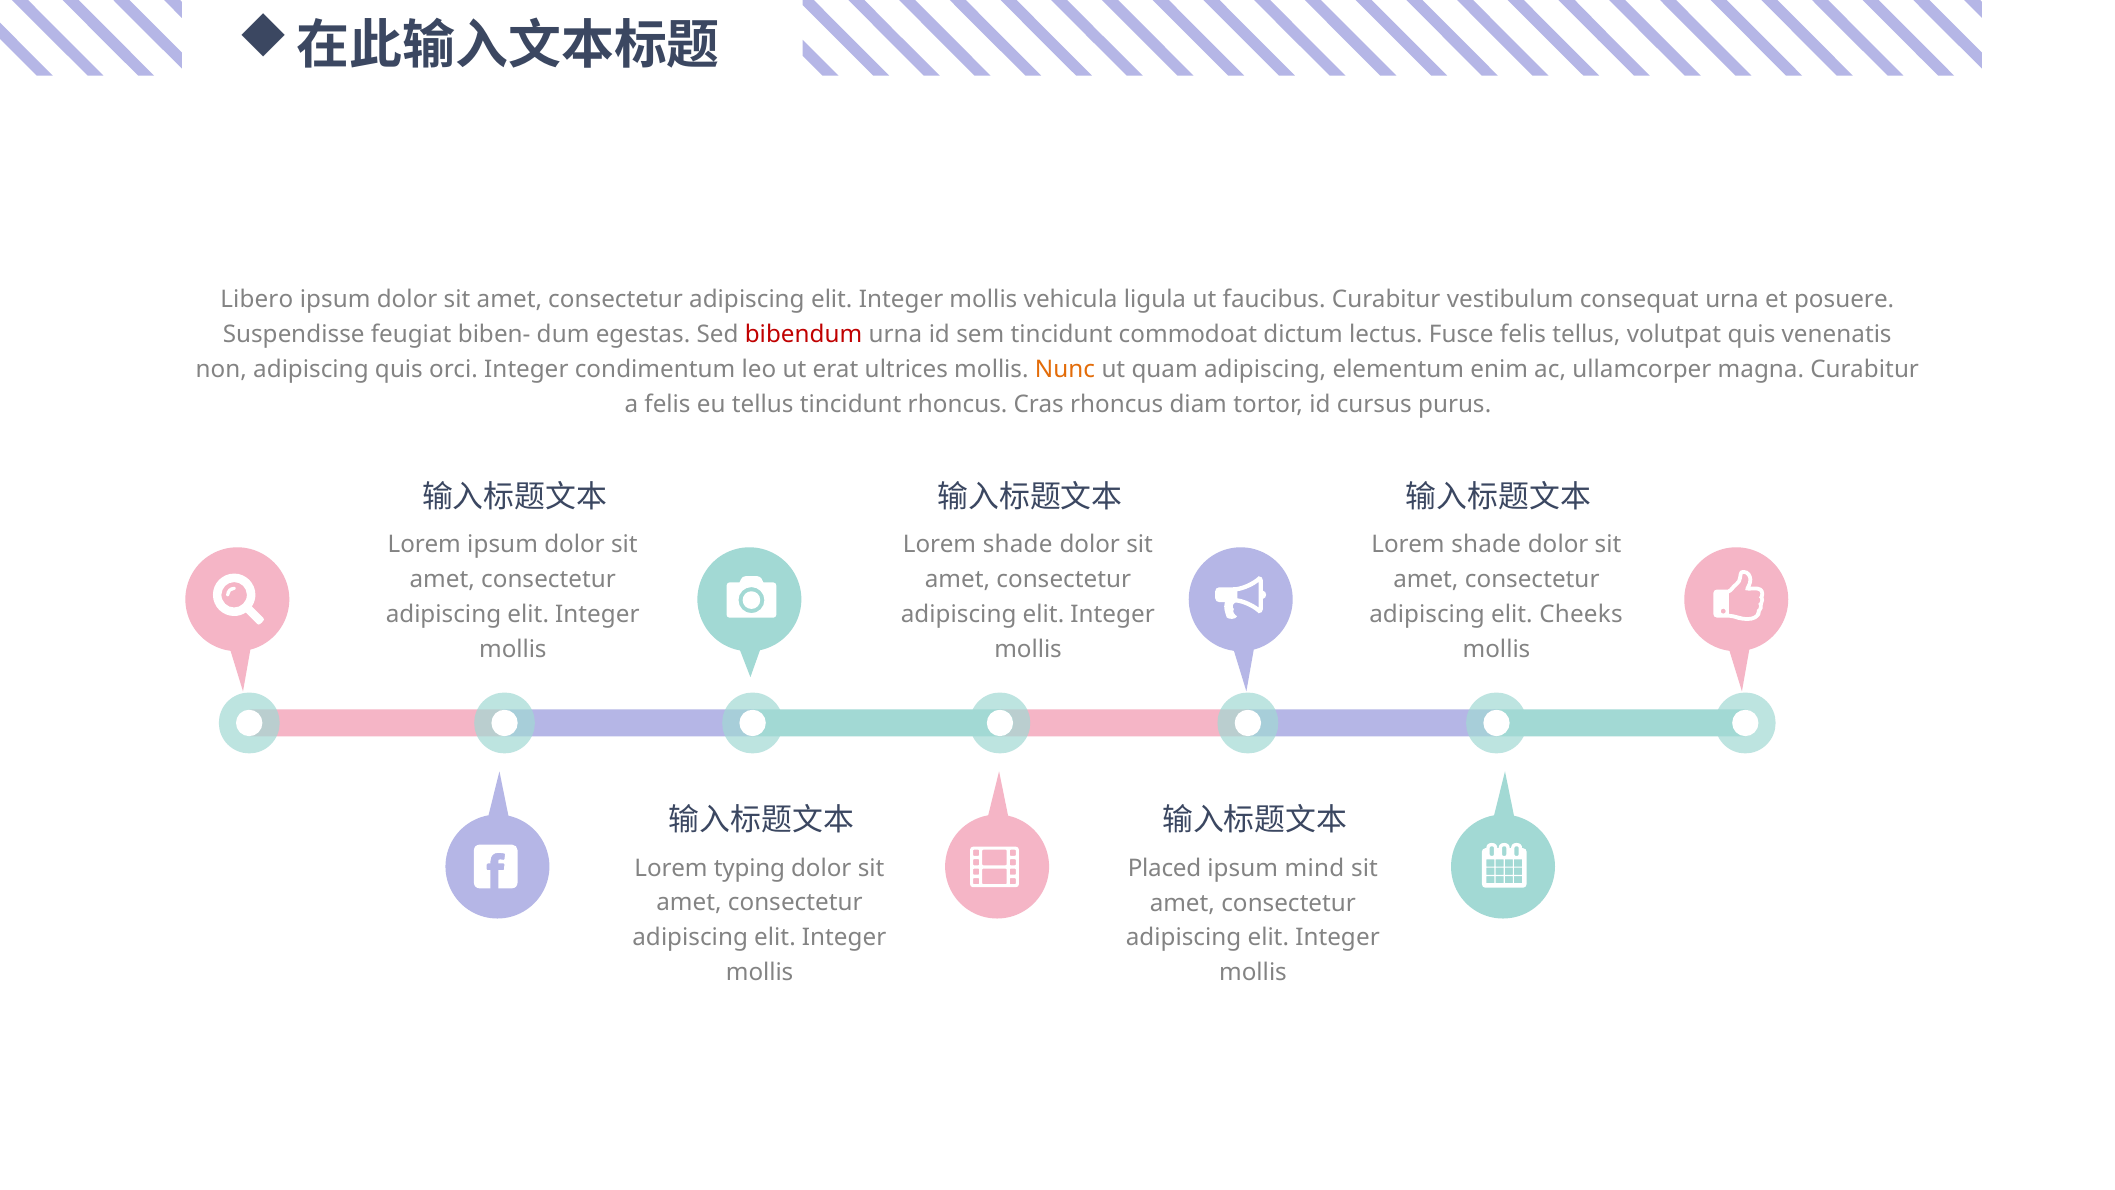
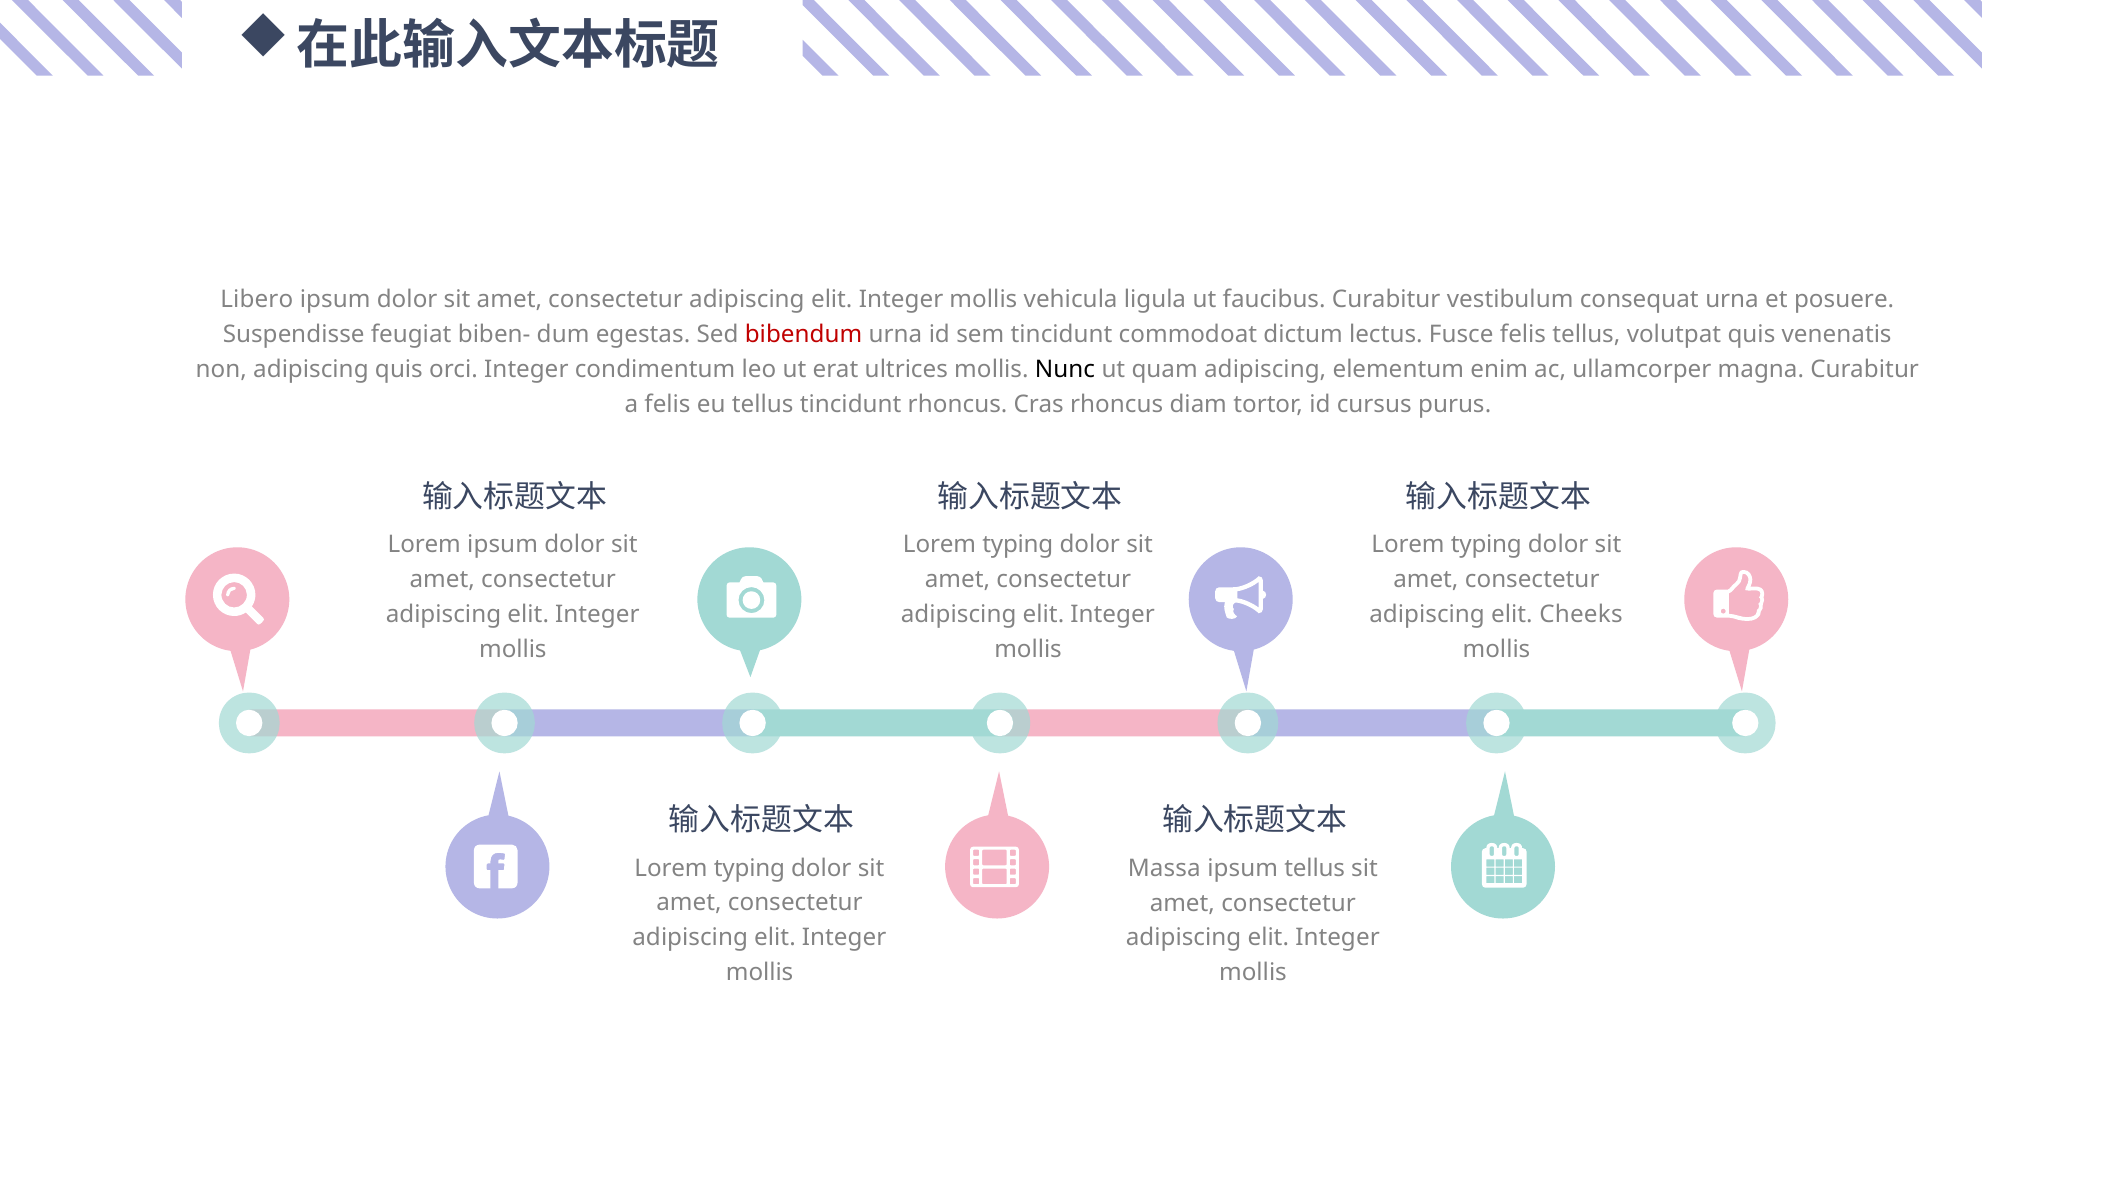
Nunc colour: orange -> black
shade at (1018, 545): shade -> typing
shade at (1486, 545): shade -> typing
Placed: Placed -> Massa
ipsum mind: mind -> tellus
